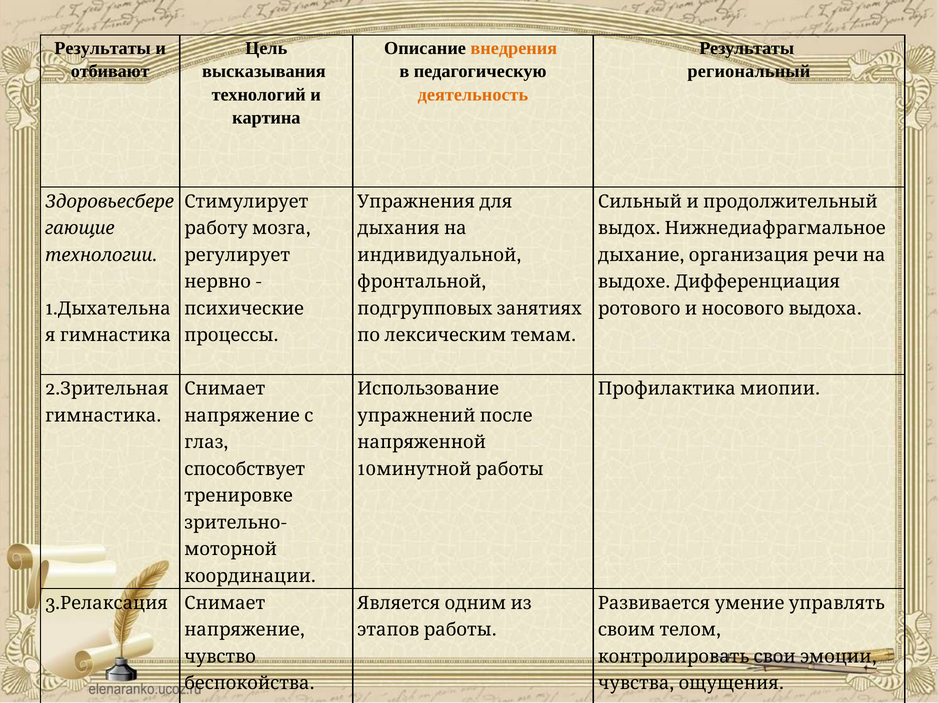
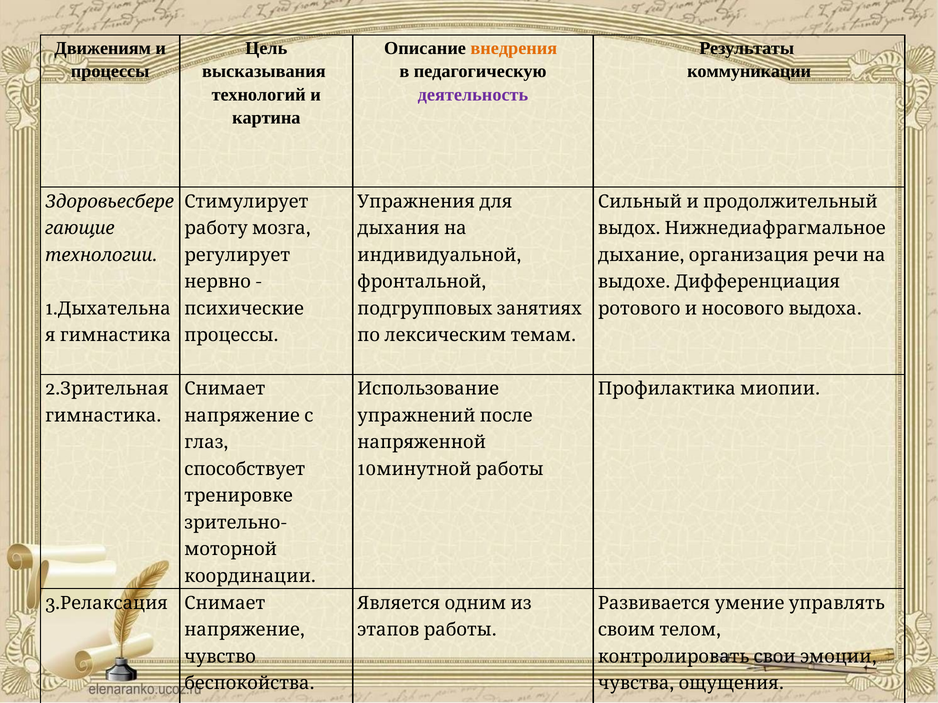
Результаты at (103, 48): Результаты -> Движениям
отбивают at (110, 72): отбивают -> процессы
региональный: региональный -> коммуникации
деятельность colour: orange -> purple
